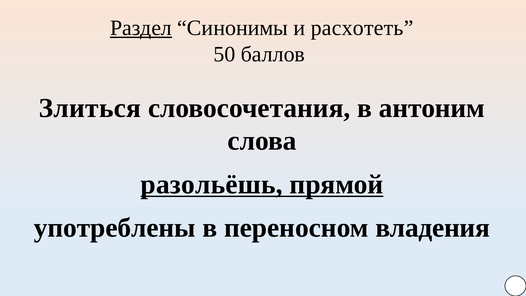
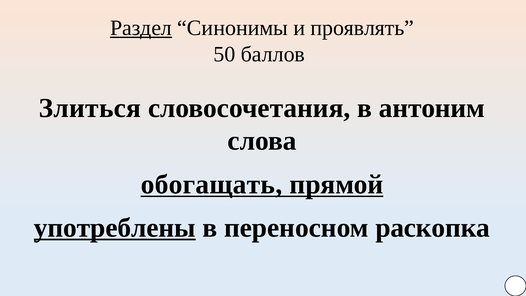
расхотеть: расхотеть -> проявлять
разольёшь: разольёшь -> обогащать
употреблены underline: none -> present
владения: владения -> раскопка
